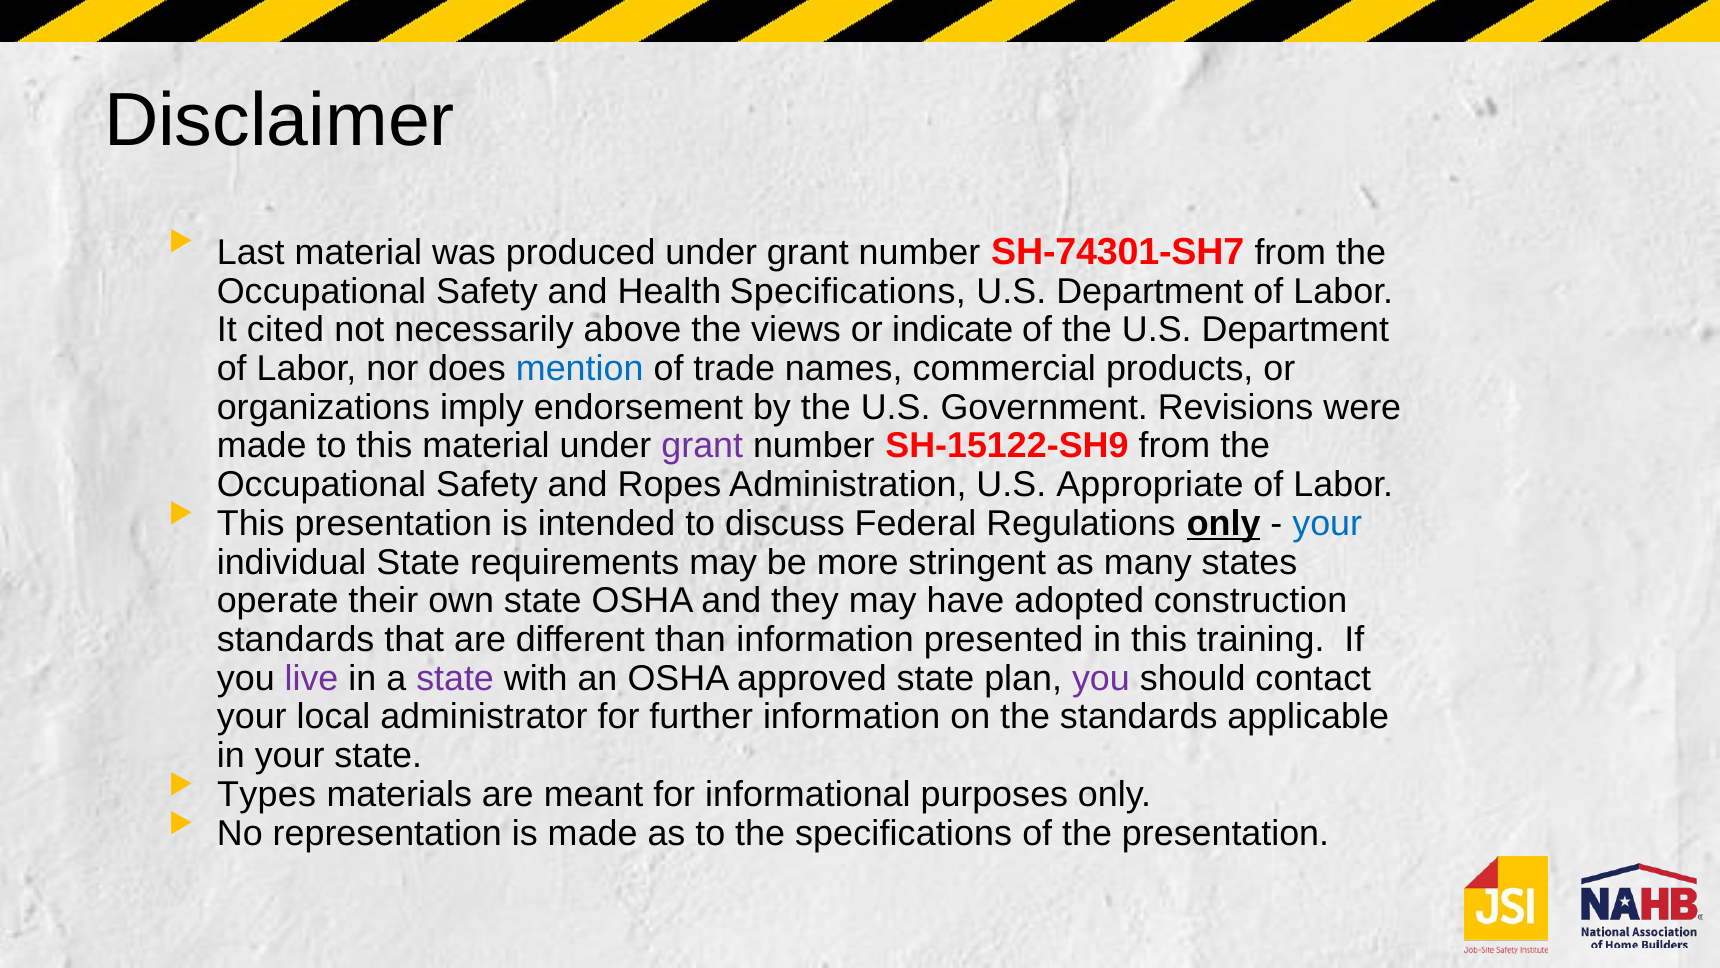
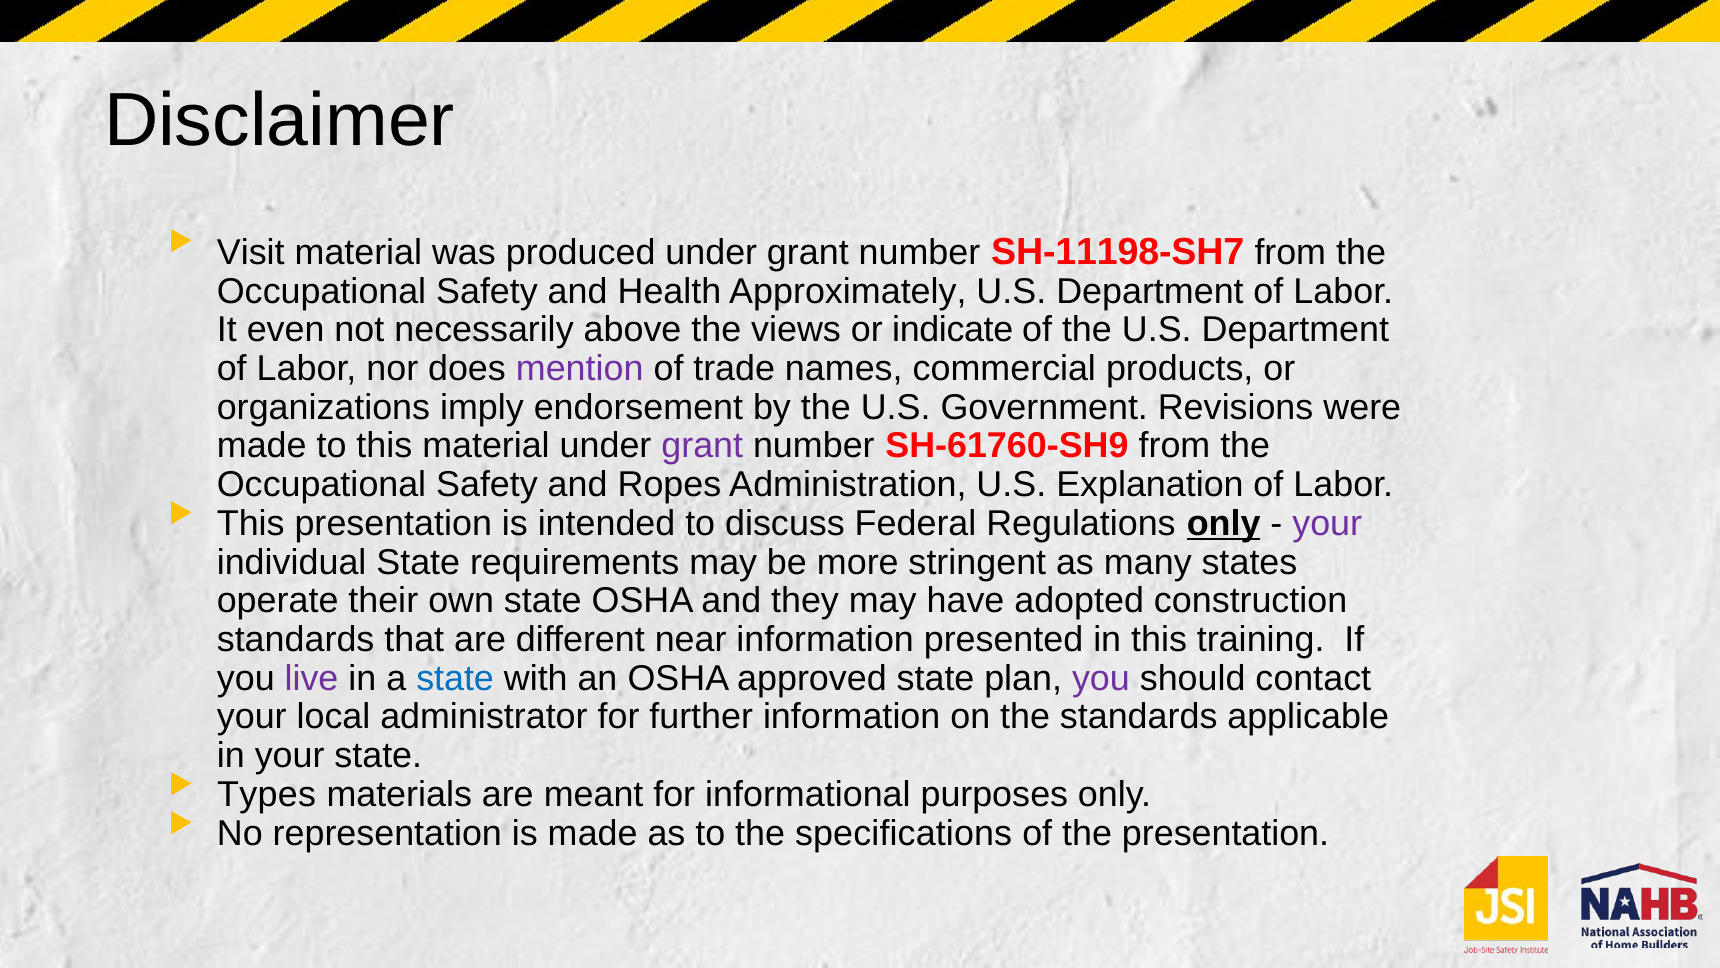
Last: Last -> Visit
SH-74301-SH7: SH-74301-SH7 -> SH-11198-SH7
Health Specifications: Specifications -> Approximately
cited: cited -> even
mention colour: blue -> purple
SH-15122-SH9: SH-15122-SH9 -> SH-61760-SH9
Appropriate: Appropriate -> Explanation
your at (1327, 523) colour: blue -> purple
than: than -> near
state at (455, 678) colour: purple -> blue
